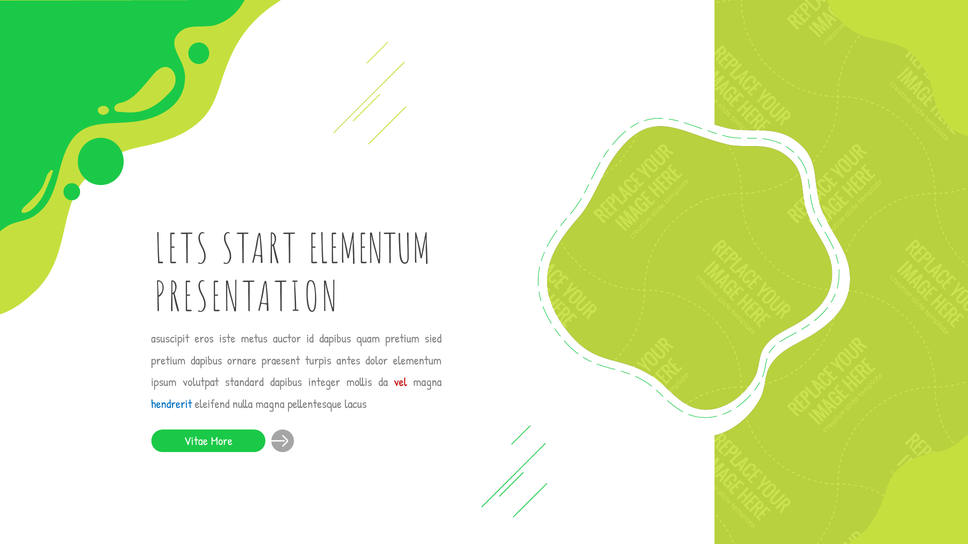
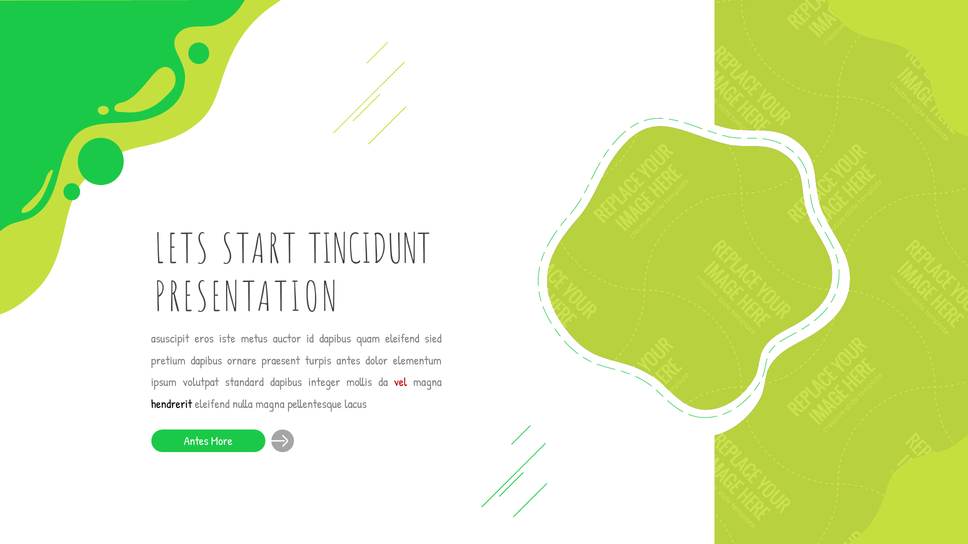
START ELEMENTUM: ELEMENTUM -> TINCIDUNT
quam pretium: pretium -> eleifend
hendrerit colour: blue -> black
Vitae at (196, 442): Vitae -> Antes
